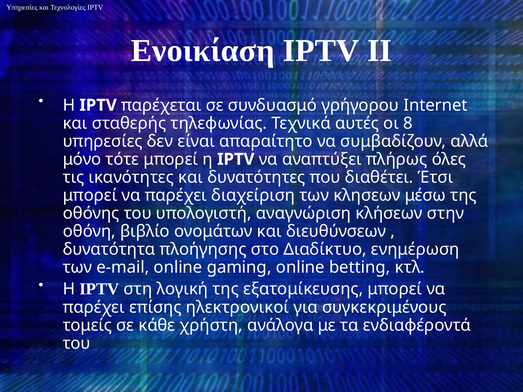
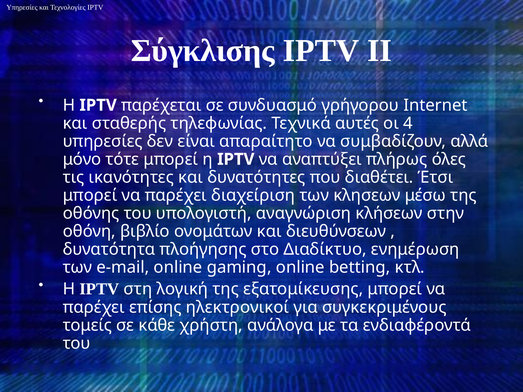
Ενοικίαση: Ενοικίαση -> Σύγκλισης
8: 8 -> 4
